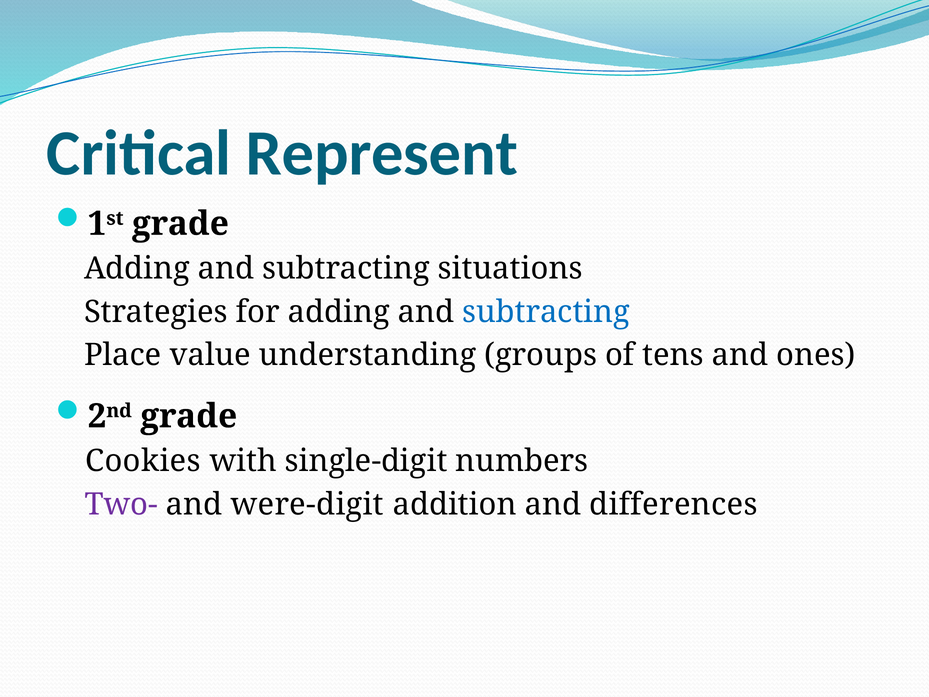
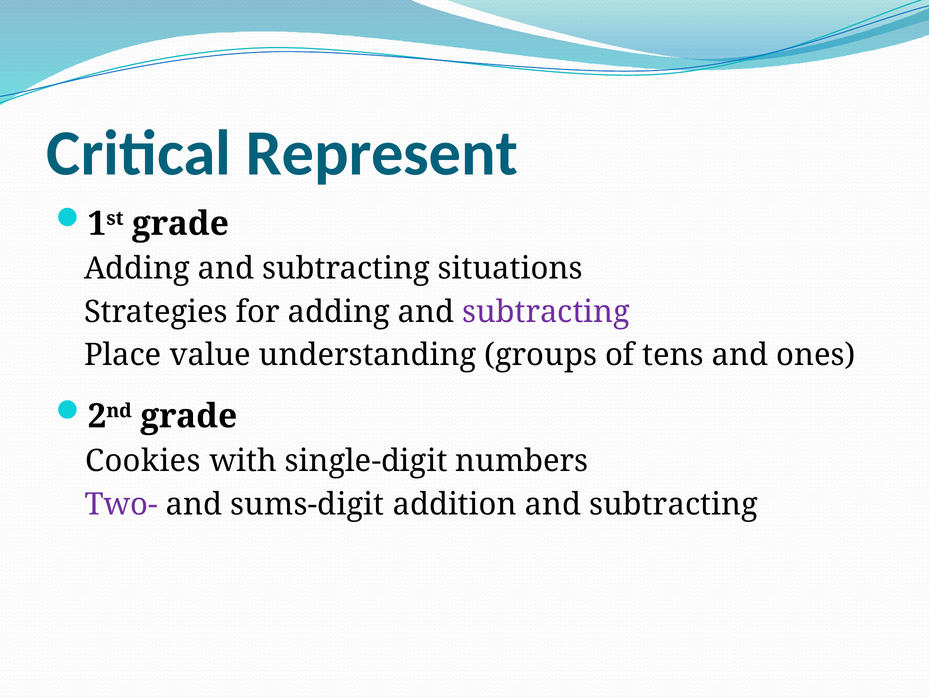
subtracting at (546, 312) colour: blue -> purple
were-digit: were-digit -> sums-digit
addition and differences: differences -> subtracting
